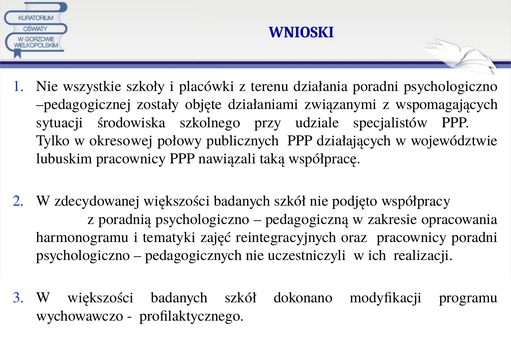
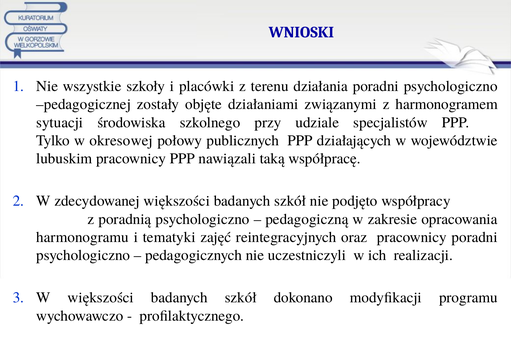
wspomagających: wspomagających -> harmonogramem
